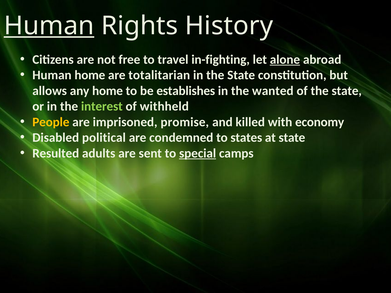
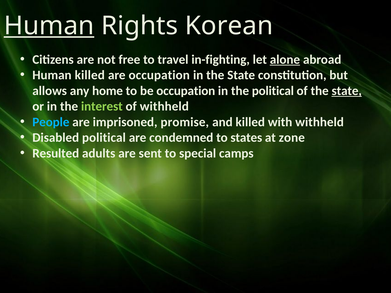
History: History -> Korean
Human home: home -> killed
are totalitarian: totalitarian -> occupation
be establishes: establishes -> occupation
the wanted: wanted -> political
state at (347, 91) underline: none -> present
People colour: yellow -> light blue
with economy: economy -> withheld
at state: state -> zone
special underline: present -> none
